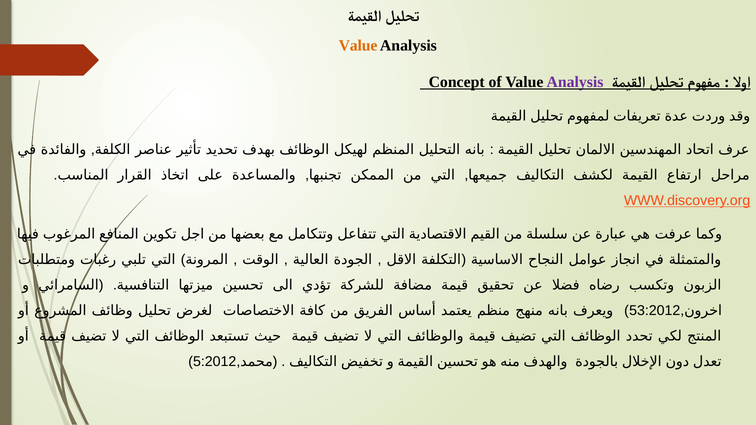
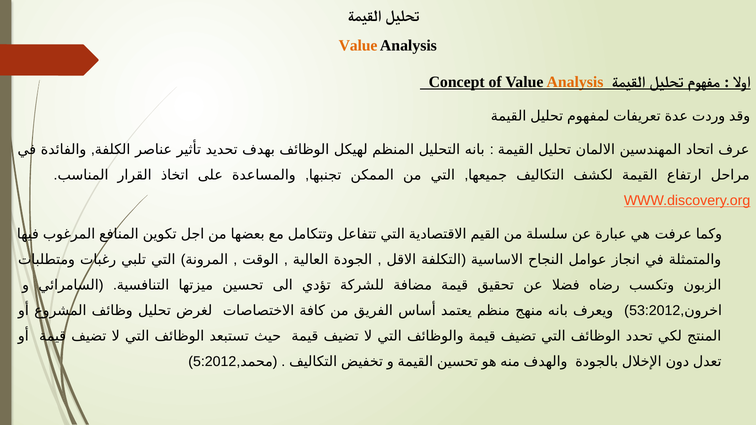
Analysis at (575, 82) colour: purple -> orange
